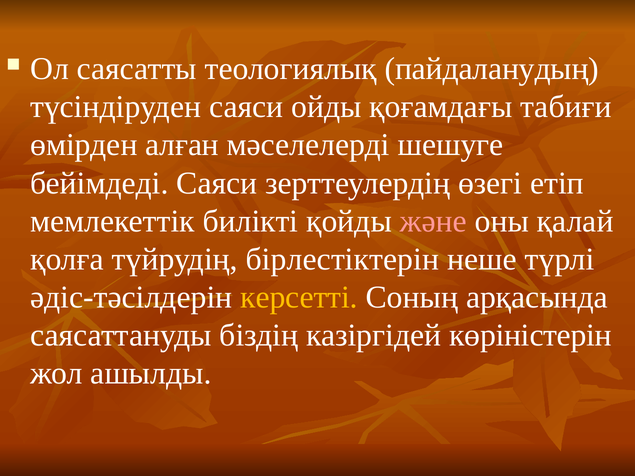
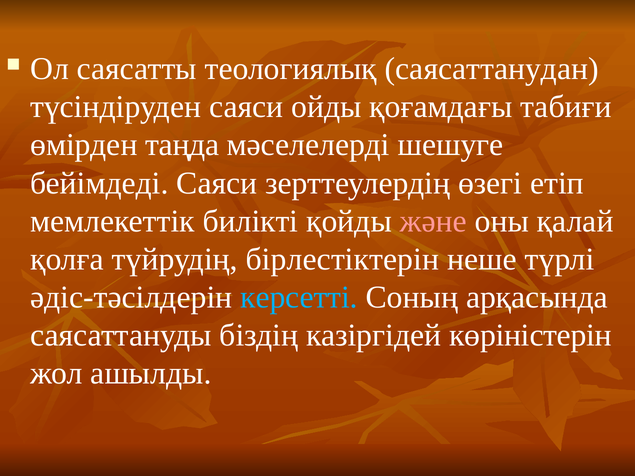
пайдаланудың: пайдаланудың -> саясаттанудан
алған: алған -> таңда
керсетті colour: yellow -> light blue
